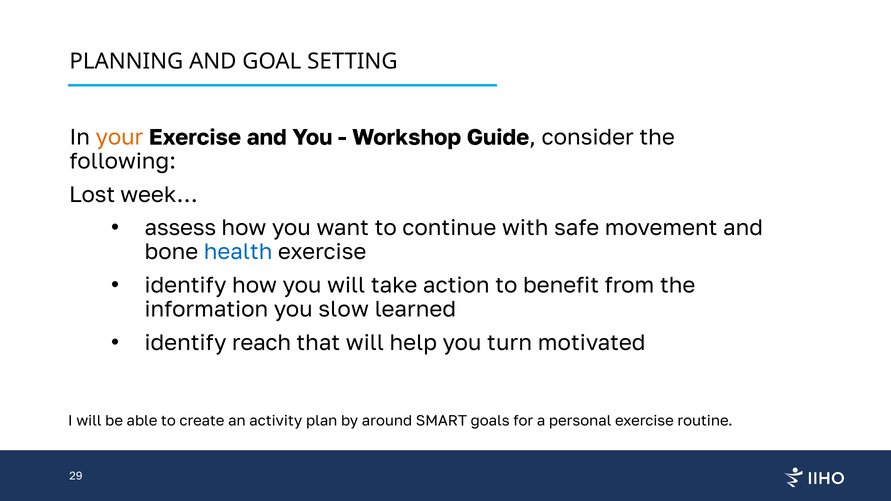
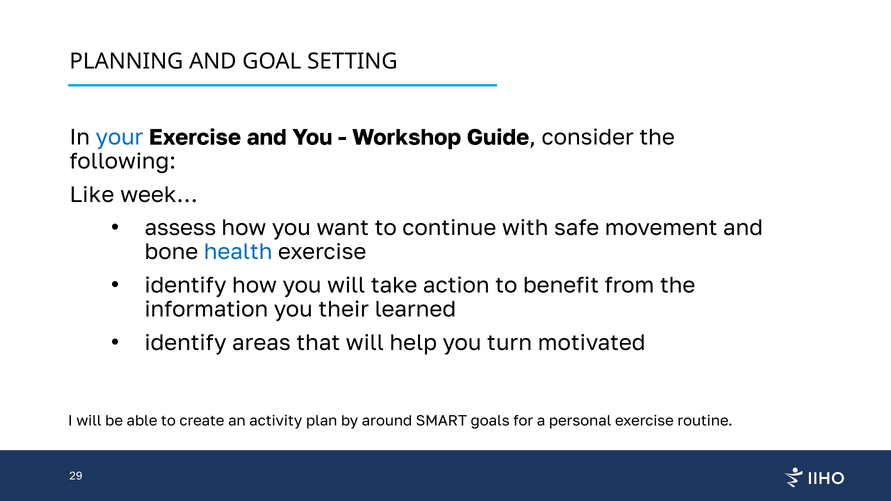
your colour: orange -> blue
Lost: Lost -> Like
slow: slow -> their
reach: reach -> areas
